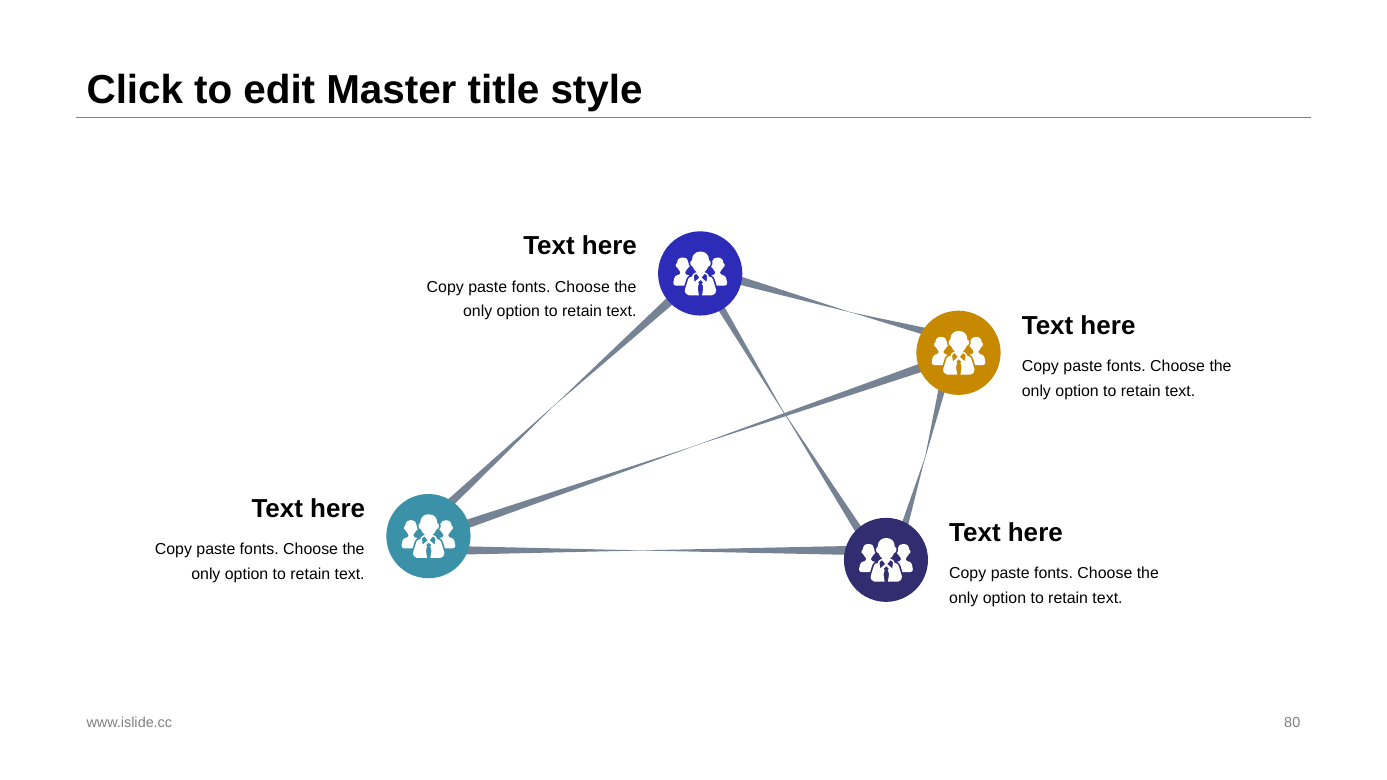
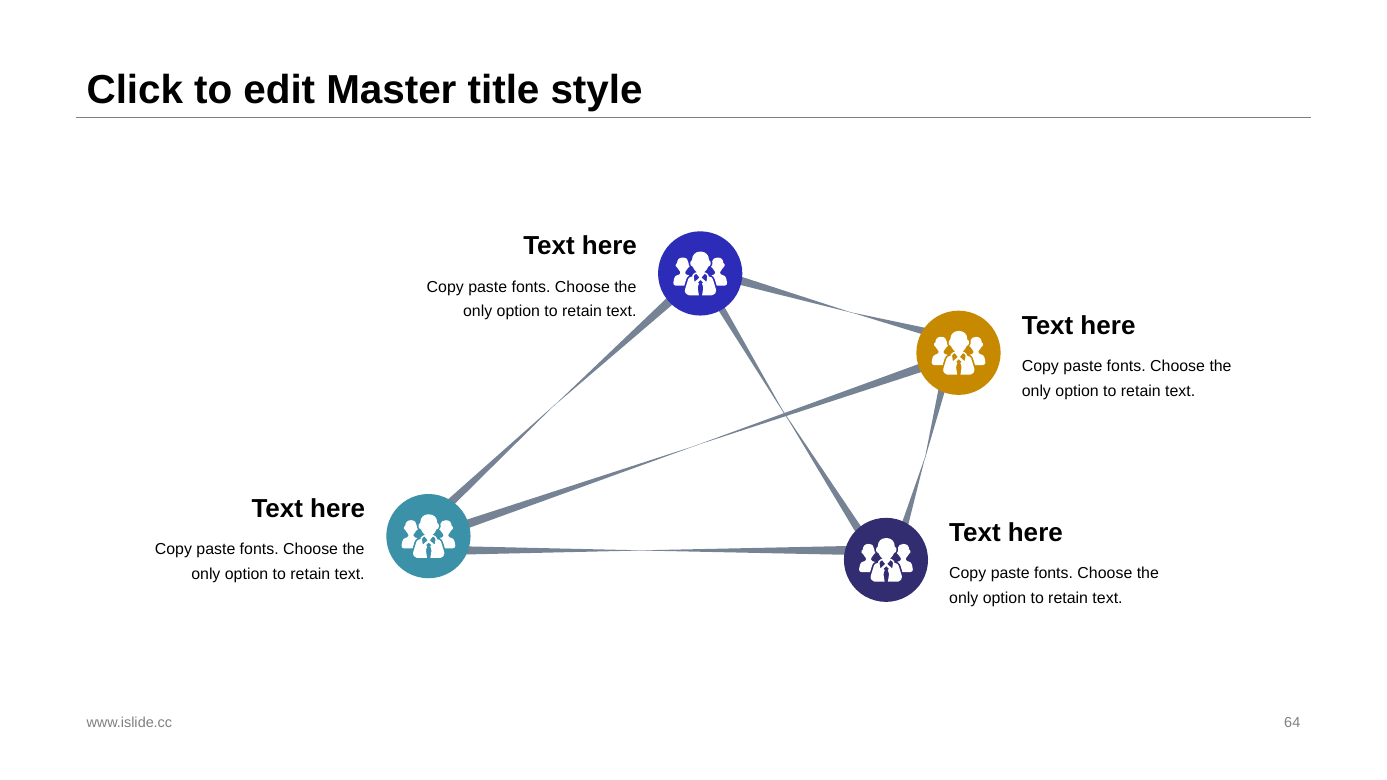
80: 80 -> 64
